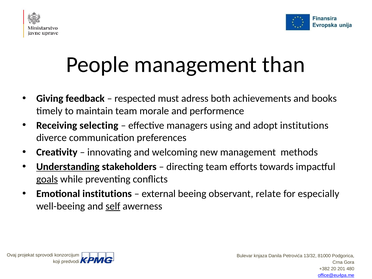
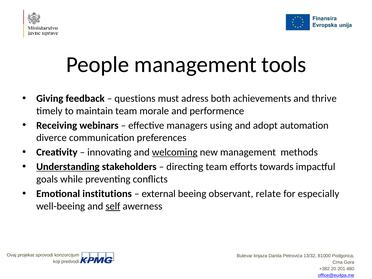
than: than -> tools
respected: respected -> questions
books: books -> thrive
selecting: selecting -> webinars
adopt institutions: institutions -> automation
welcoming underline: none -> present
goals underline: present -> none
